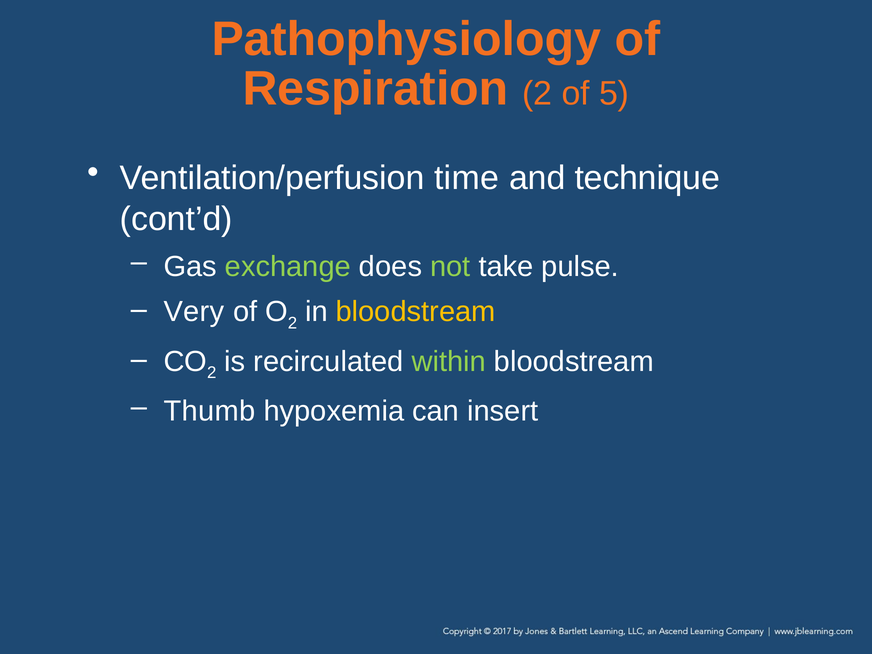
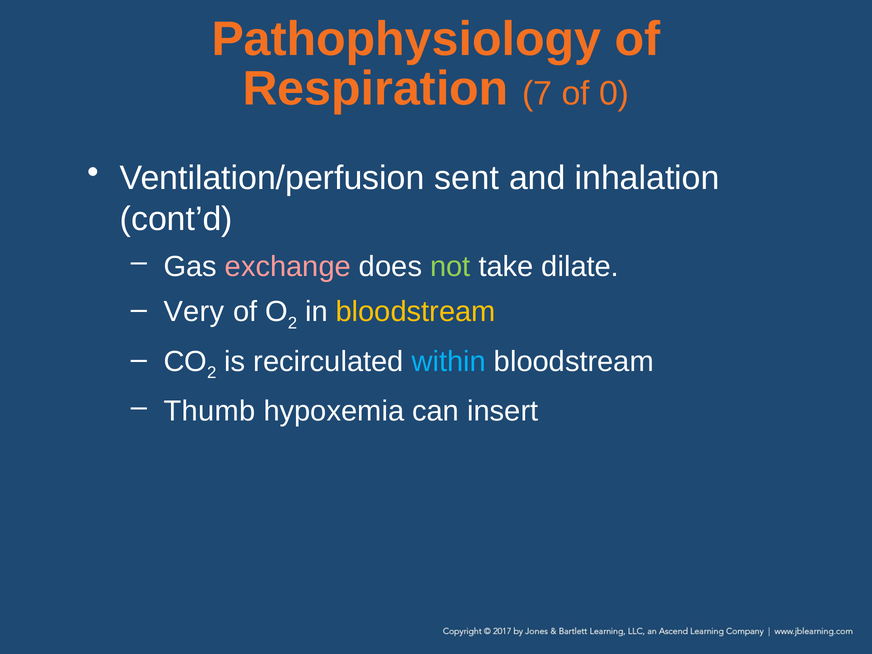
Respiration 2: 2 -> 7
5: 5 -> 0
time: time -> sent
technique: technique -> inhalation
exchange colour: light green -> pink
pulse: pulse -> dilate
within colour: light green -> light blue
